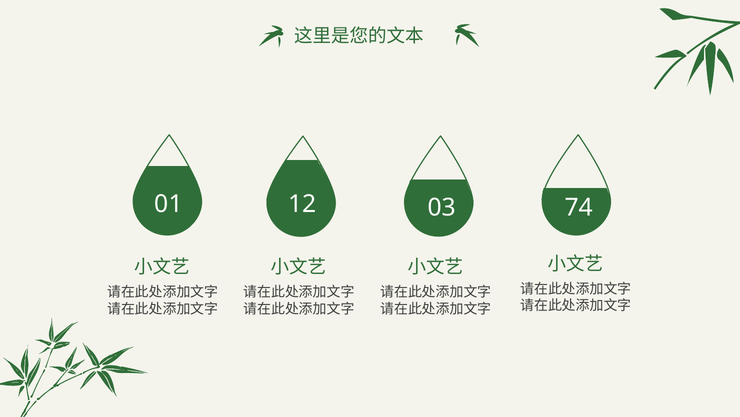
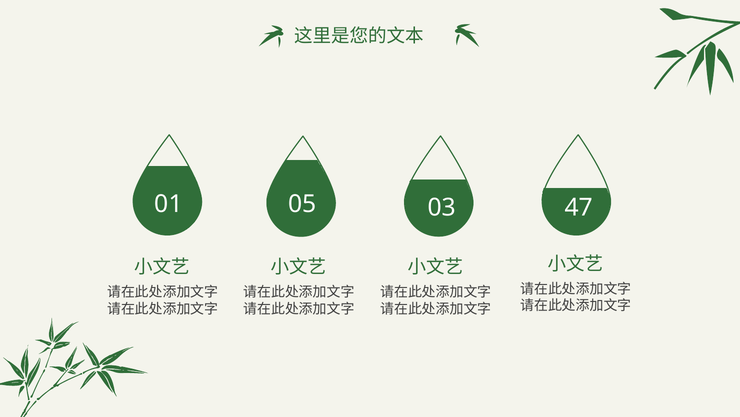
12: 12 -> 05
74: 74 -> 47
